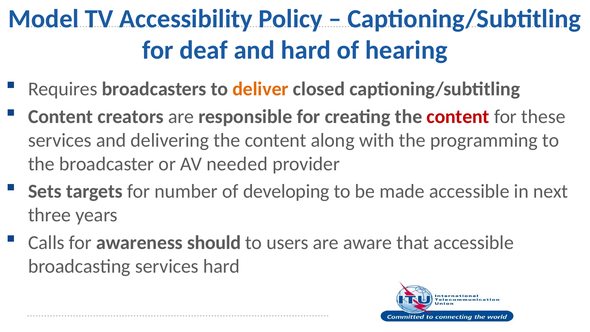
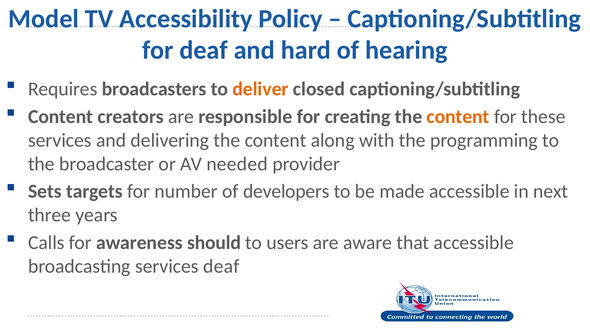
content at (458, 117) colour: red -> orange
developing: developing -> developers
services hard: hard -> deaf
